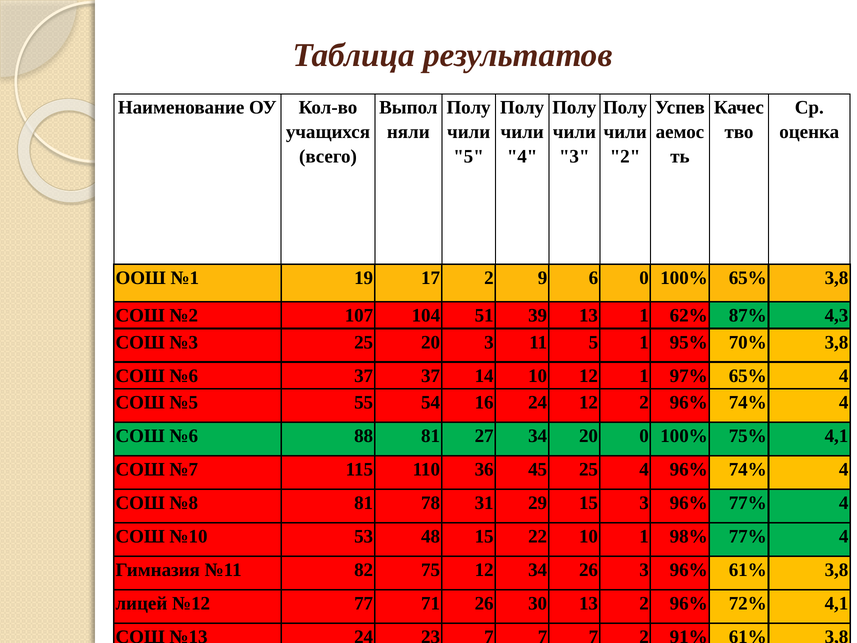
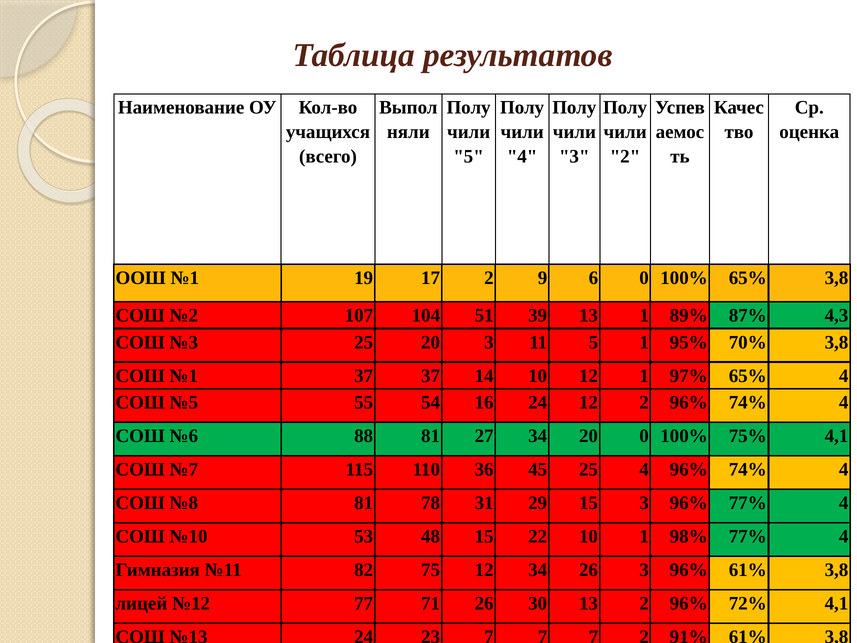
62%: 62% -> 89%
№6 at (184, 376): №6 -> №1
